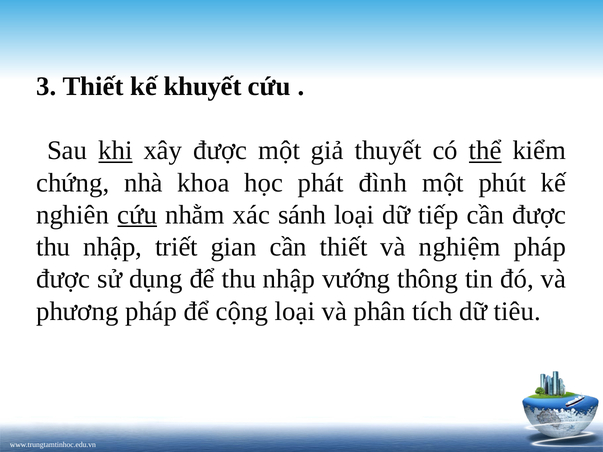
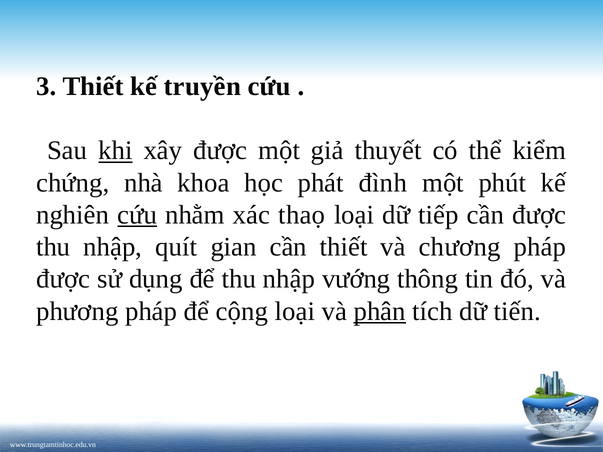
khuyết: khuyết -> truyền
thể underline: present -> none
sánh: sánh -> thaọ
triết: triết -> quít
nghiệm: nghiệm -> chương
phân underline: none -> present
tiêu: tiêu -> tiến
